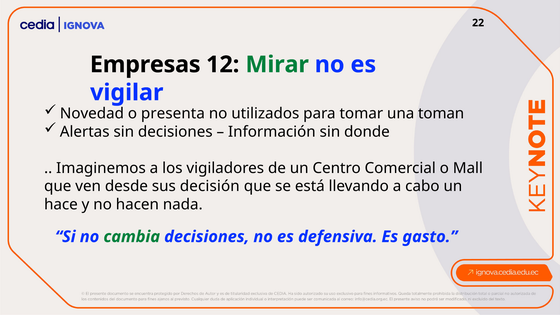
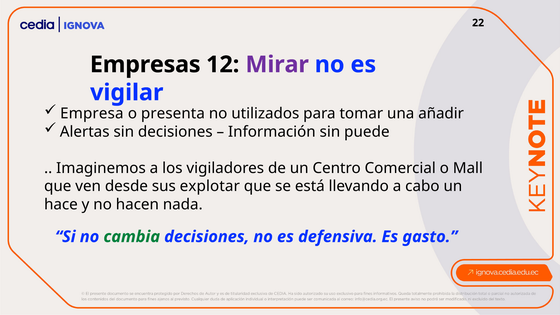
Mirar colour: green -> purple
Novedad: Novedad -> Empresa
toman: toman -> añadir
donde: donde -> puede
decisión: decisión -> explotar
